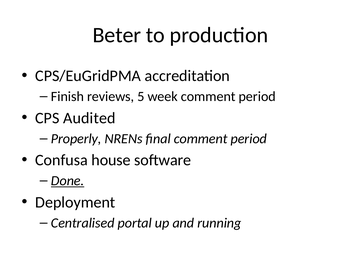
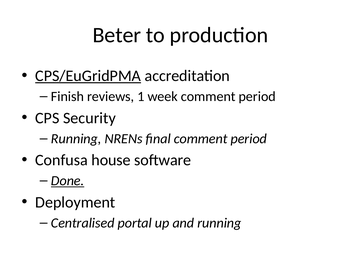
CPS/EuGridPMA underline: none -> present
5: 5 -> 1
Audited: Audited -> Security
Properly at (76, 139): Properly -> Running
